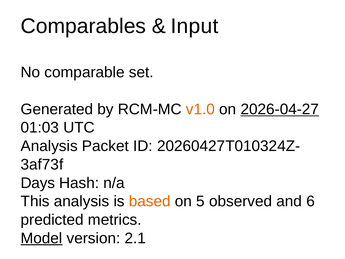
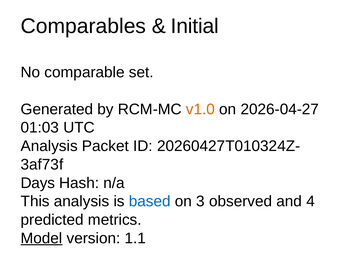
Input: Input -> Initial
2026-04-27 underline: present -> none
based colour: orange -> blue
5: 5 -> 3
6: 6 -> 4
2.1: 2.1 -> 1.1
